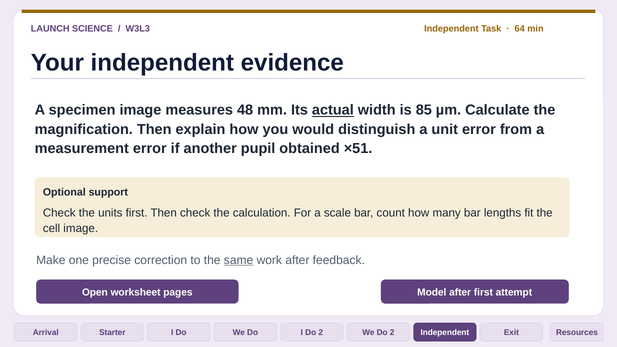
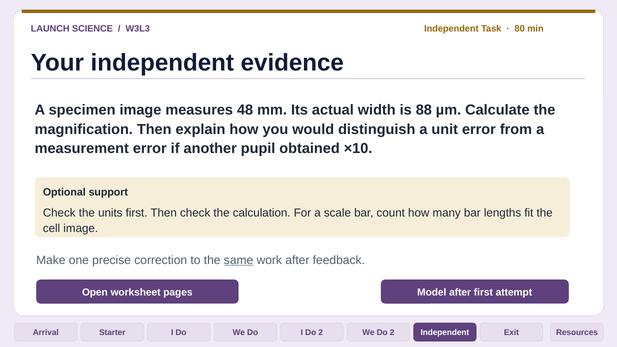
64: 64 -> 80
actual underline: present -> none
85: 85 -> 88
×51: ×51 -> ×10
